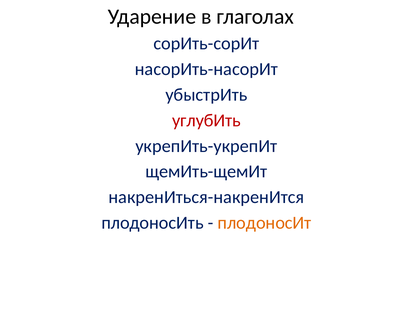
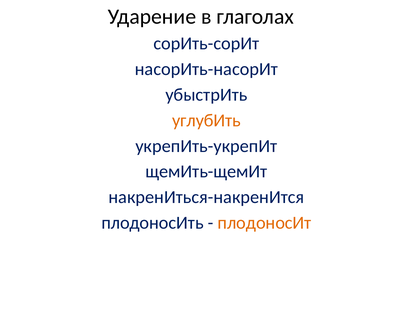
углубИть colour: red -> orange
